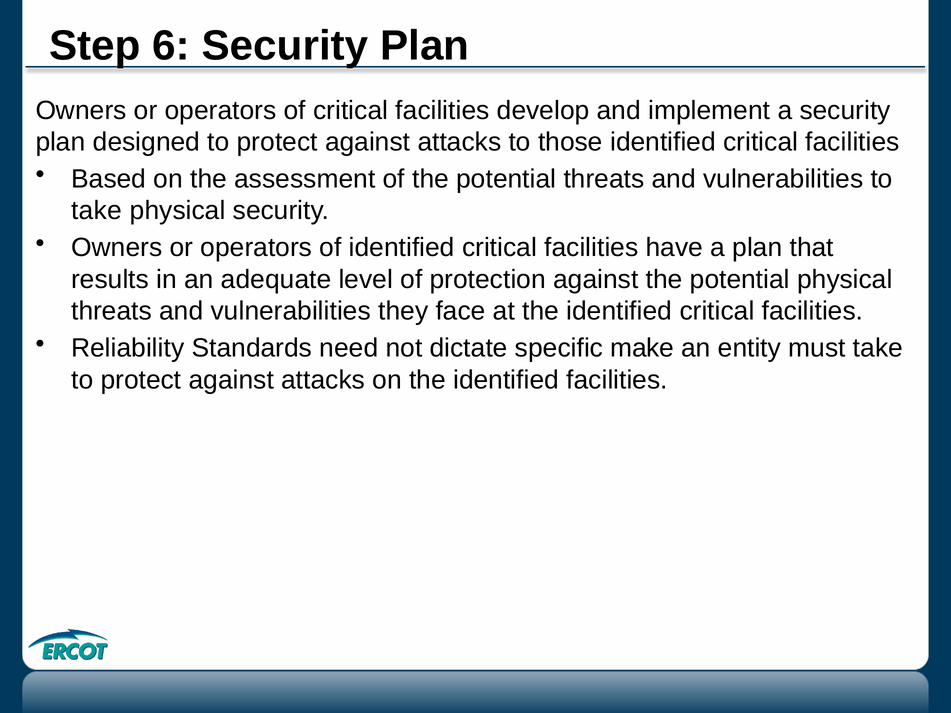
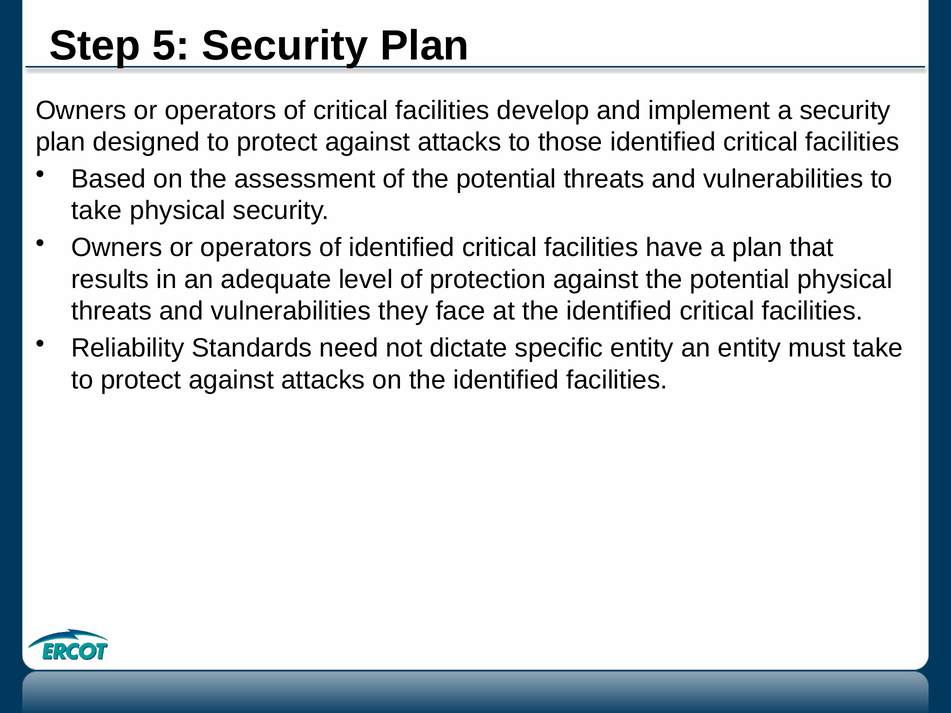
6: 6 -> 5
specific make: make -> entity
